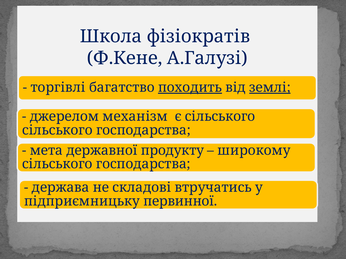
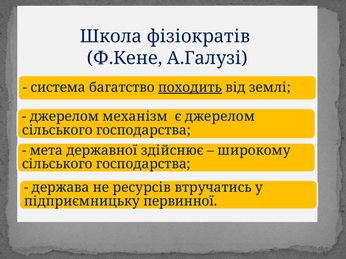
торгівлі: торгівлі -> система
землі underline: present -> none
є сільського: сільського -> джерелом
продукту: продукту -> здійснює
складові: складові -> ресурсів
